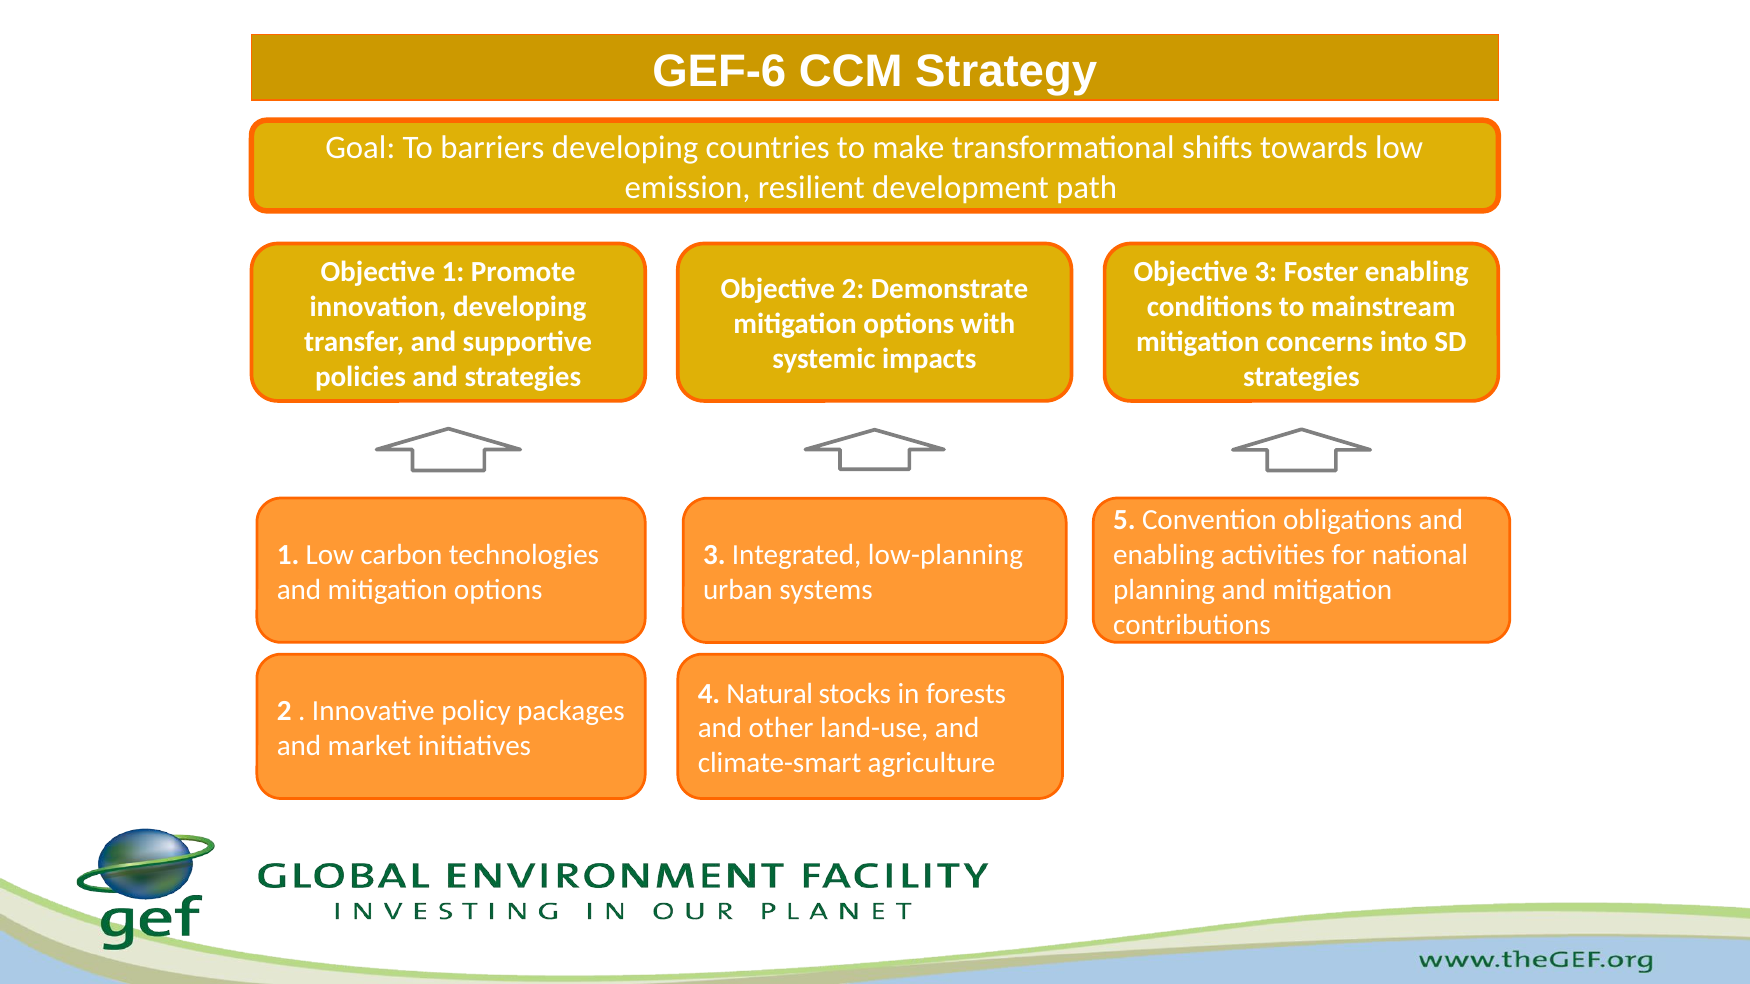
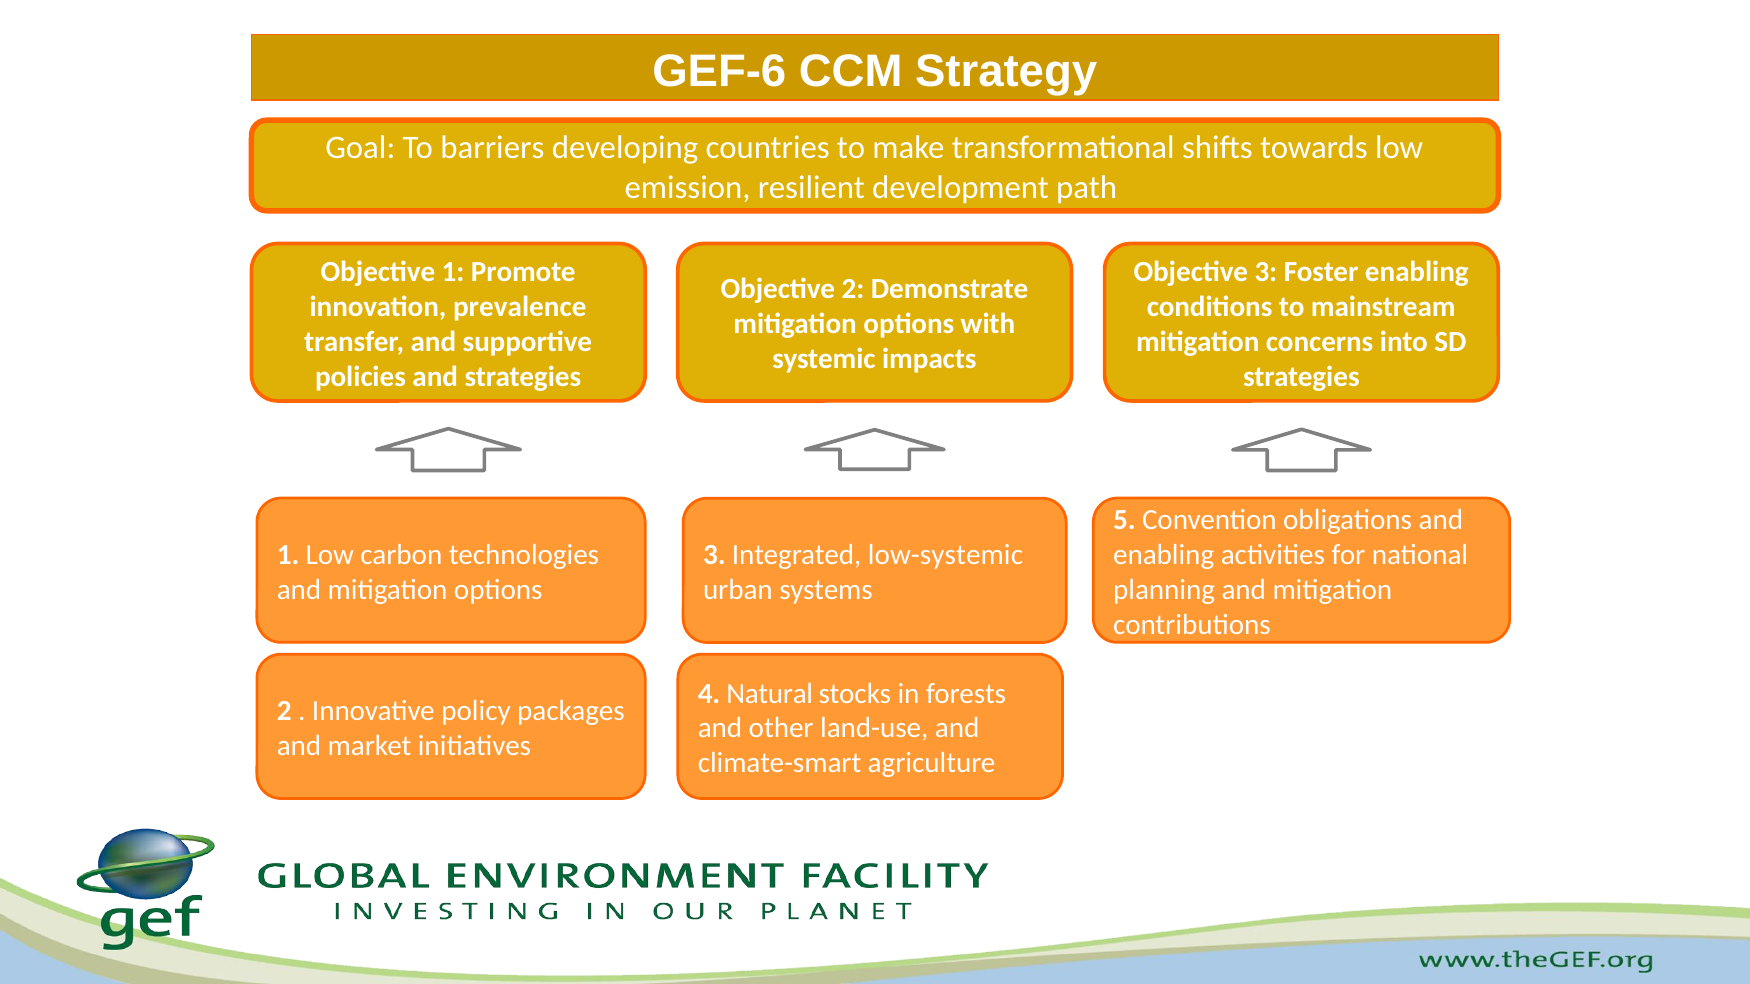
innovation developing: developing -> prevalence
low-planning: low-planning -> low-systemic
